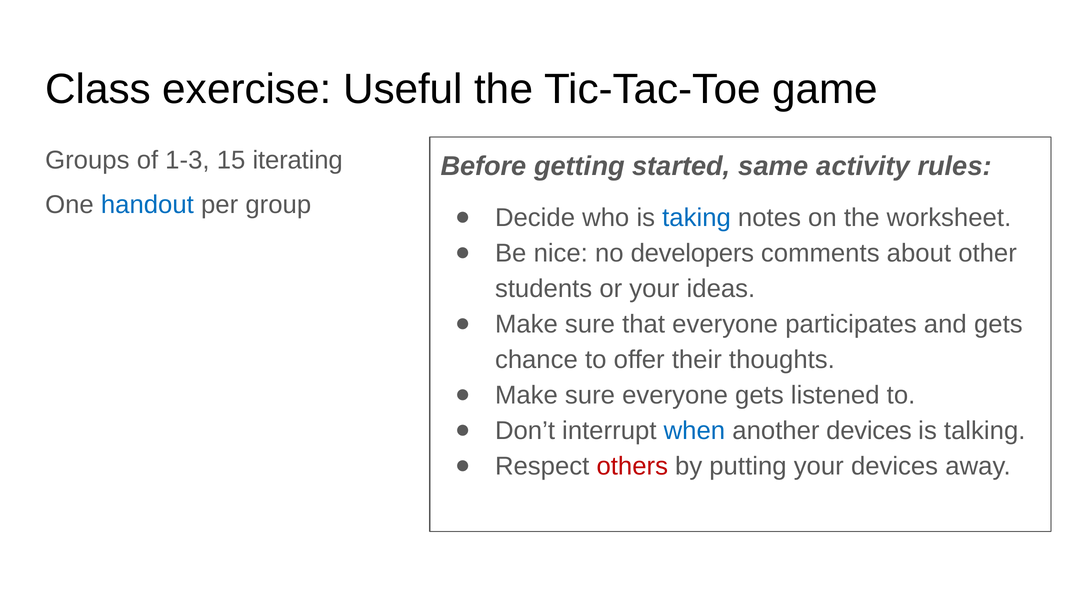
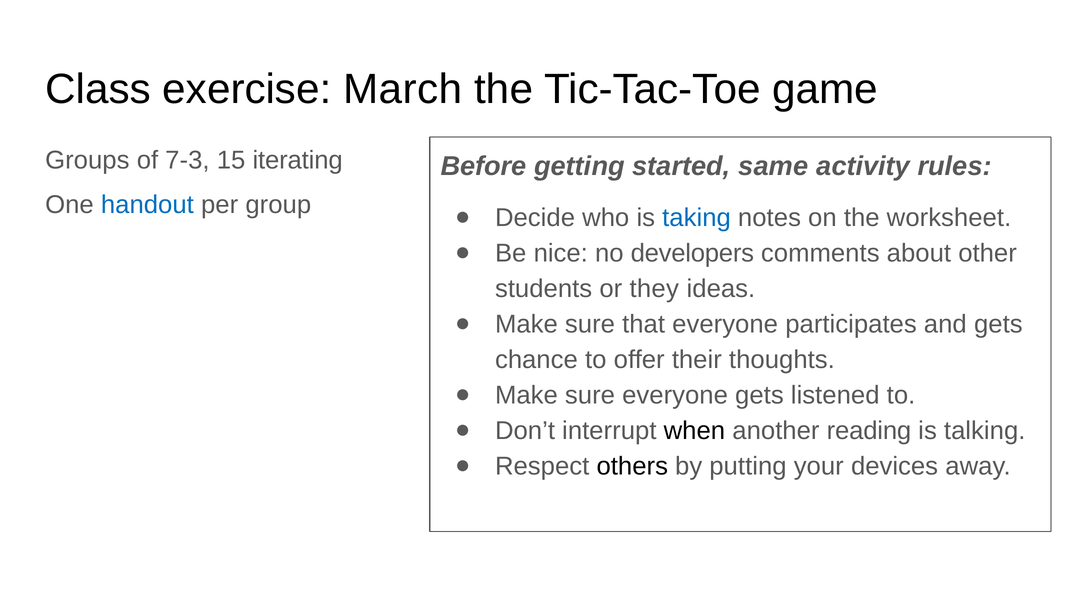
Useful: Useful -> March
1-3: 1-3 -> 7-3
or your: your -> they
when colour: blue -> black
another devices: devices -> reading
others colour: red -> black
